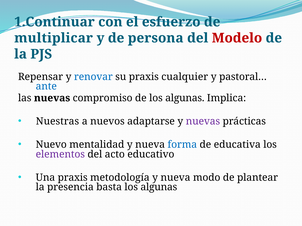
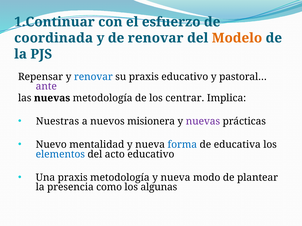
multiplicar: multiplicar -> coordinada
de persona: persona -> renovar
Modelo colour: red -> orange
praxis cualquier: cualquier -> educativo
ante colour: blue -> purple
nuevas compromiso: compromiso -> metodología
de los algunas: algunas -> centrar
adaptarse: adaptarse -> misionera
elementos colour: purple -> blue
basta: basta -> como
